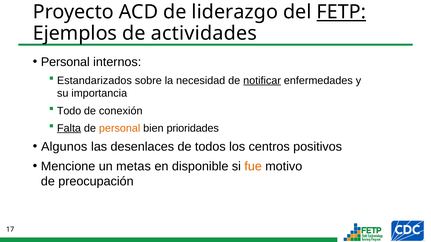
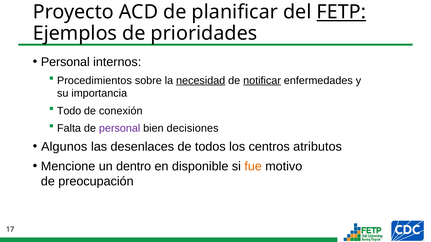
liderazgo: liderazgo -> planificar
actividades: actividades -> prioridades
Estandarizados: Estandarizados -> Procedimientos
necesidad underline: none -> present
Falta underline: present -> none
personal at (120, 128) colour: orange -> purple
prioridades: prioridades -> decisiones
positivos: positivos -> atributos
metas: metas -> dentro
